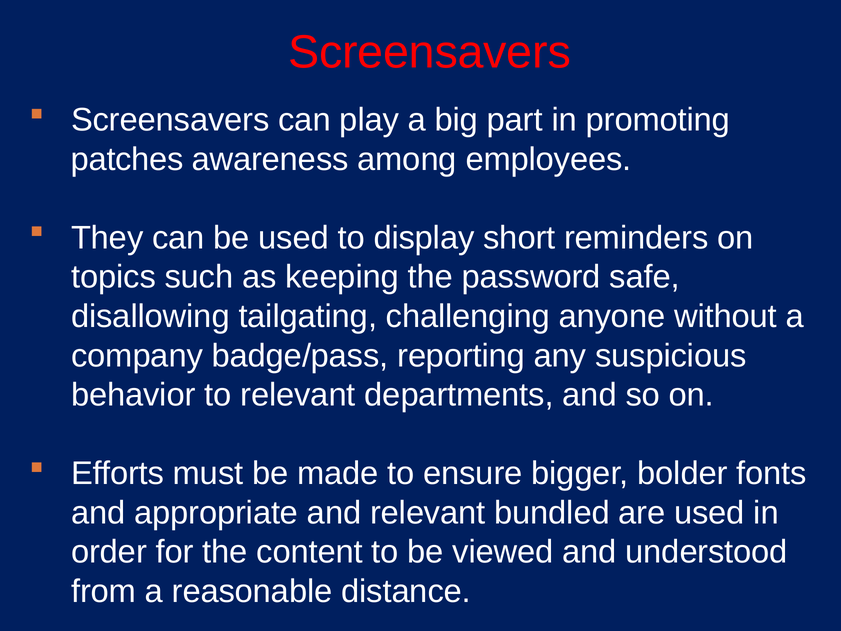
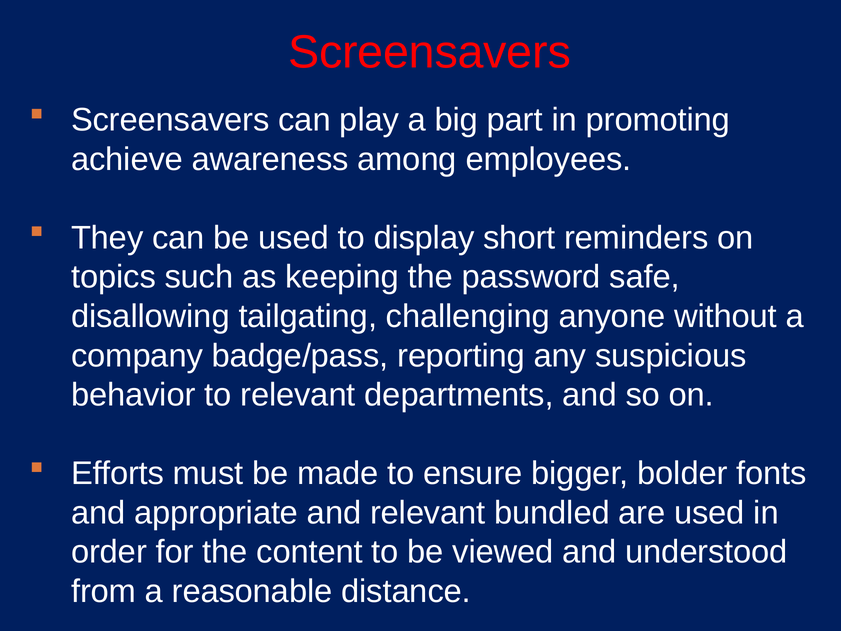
patches: patches -> achieve
